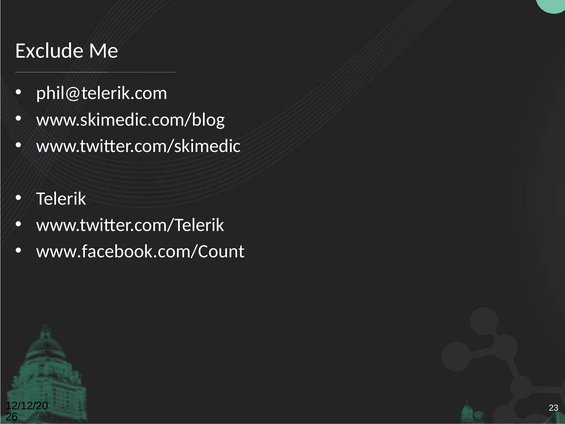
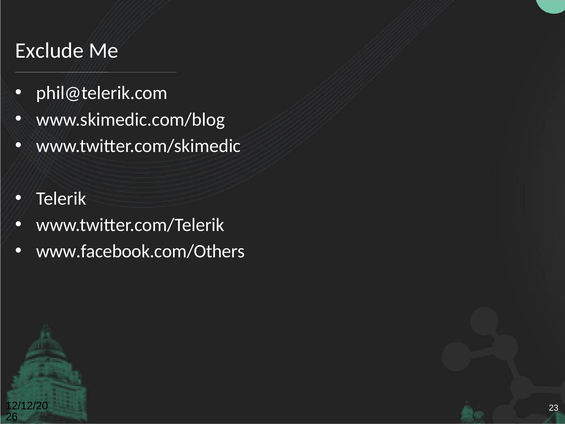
www.facebook.com/Count: www.facebook.com/Count -> www.facebook.com/Others
